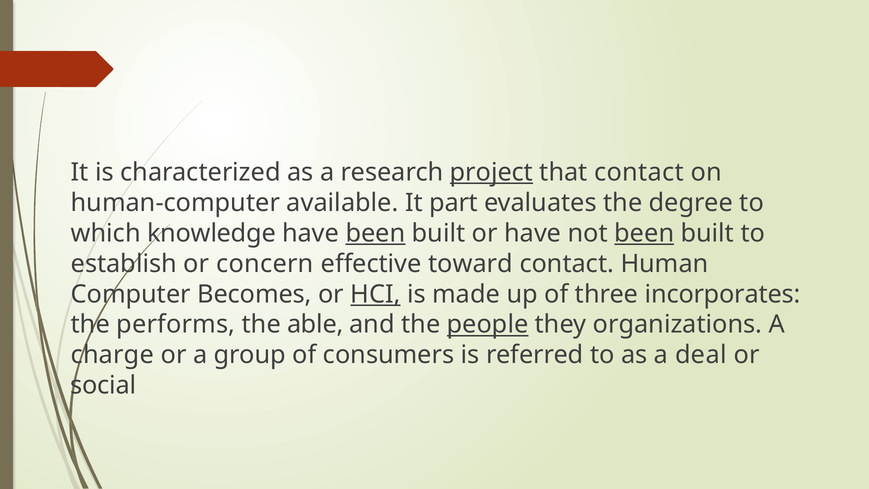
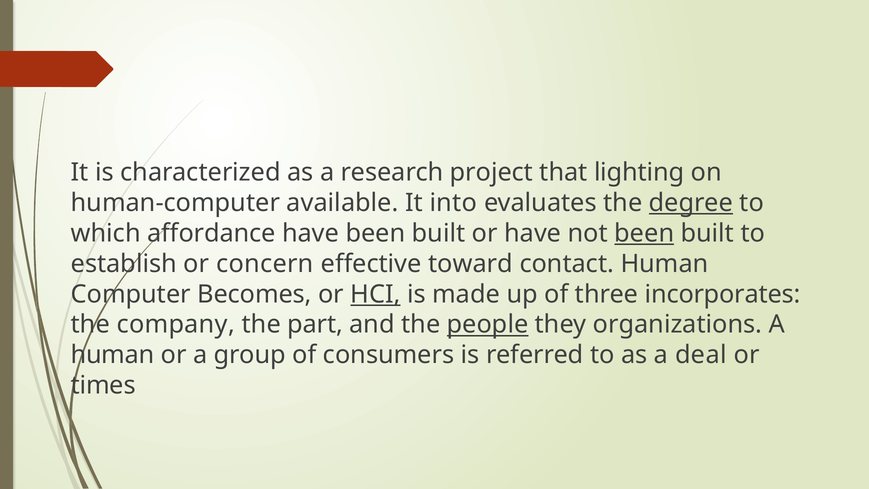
project underline: present -> none
that contact: contact -> lighting
part: part -> into
degree underline: none -> present
knowledge: knowledge -> affordance
been at (376, 233) underline: present -> none
performs: performs -> company
able: able -> part
charge at (112, 355): charge -> human
social: social -> times
